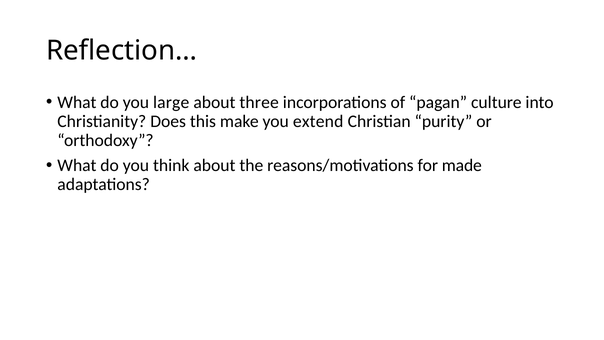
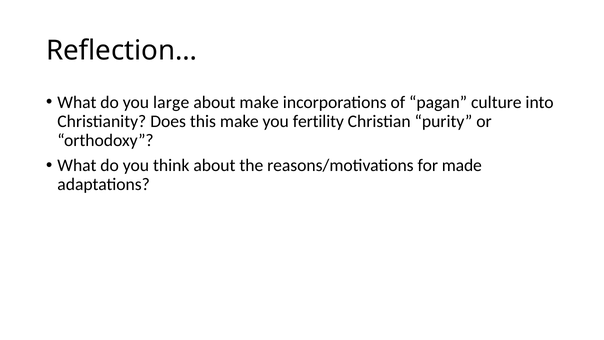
about three: three -> make
extend: extend -> fertility
